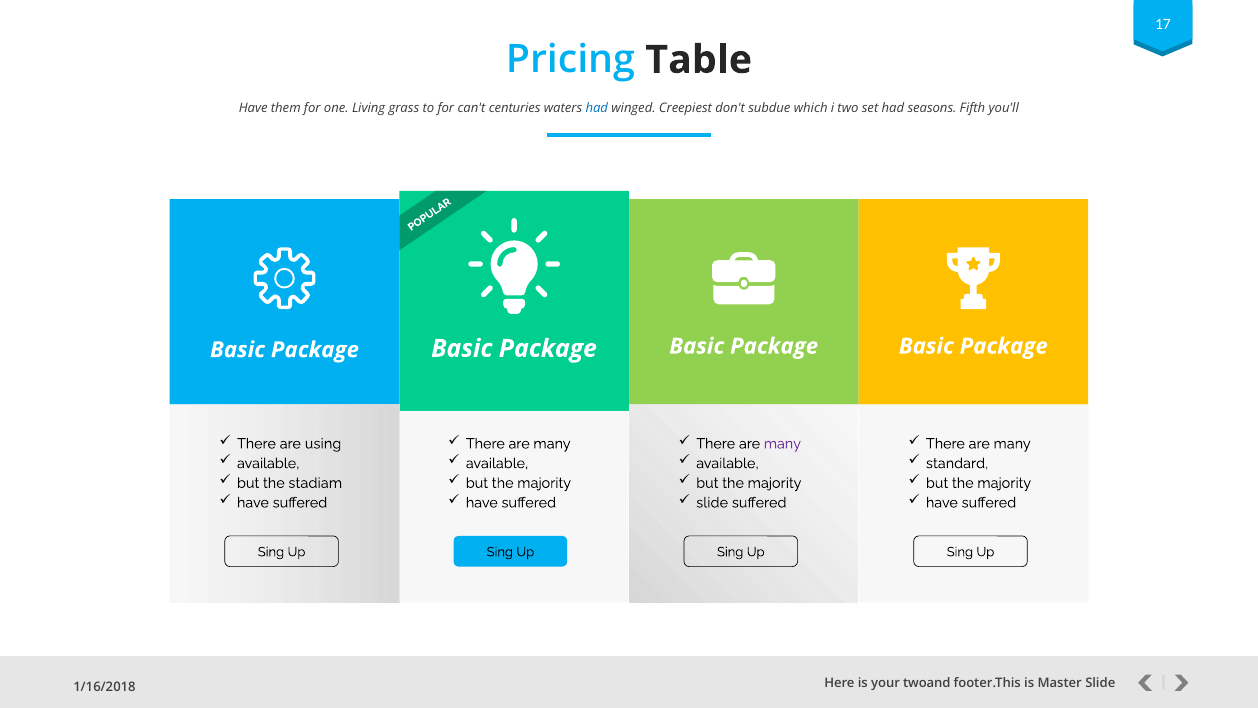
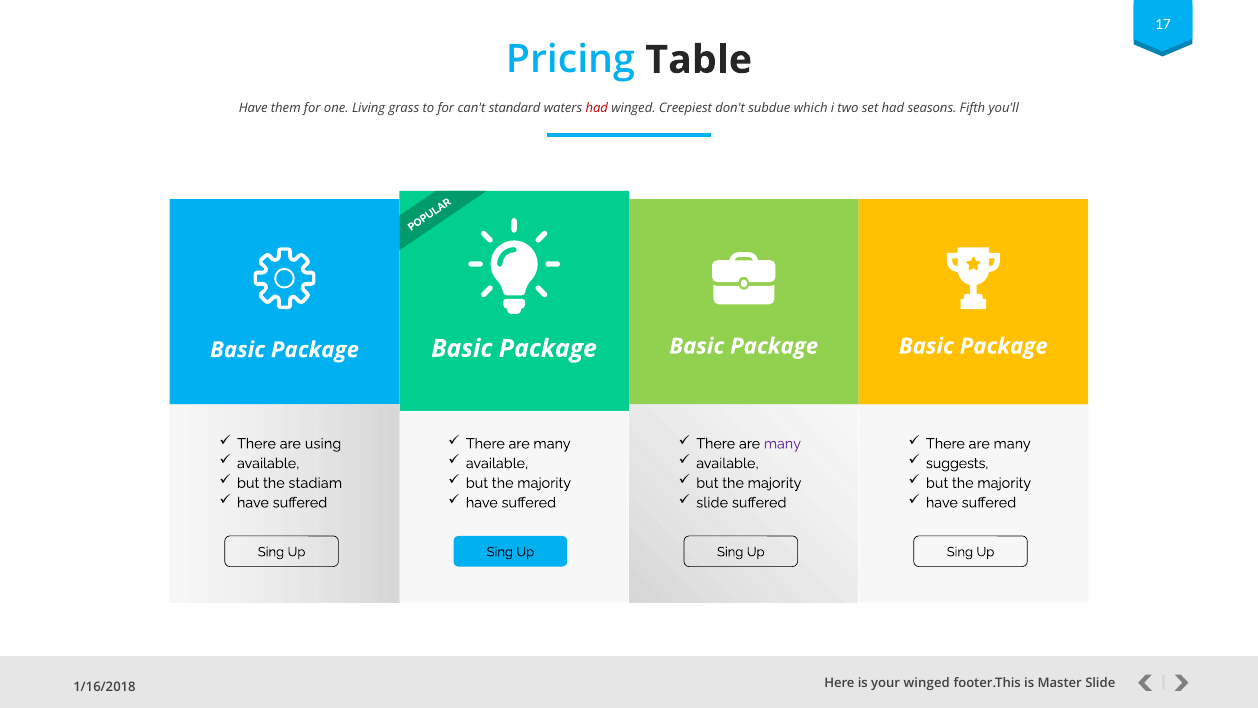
centuries: centuries -> standard
had at (597, 108) colour: blue -> red
standard: standard -> suggests
your twoand: twoand -> winged
